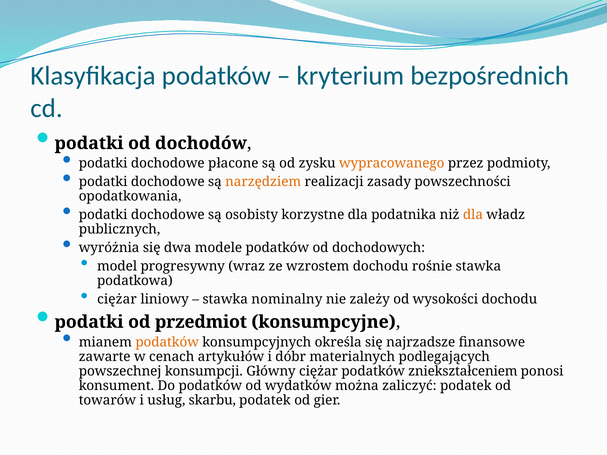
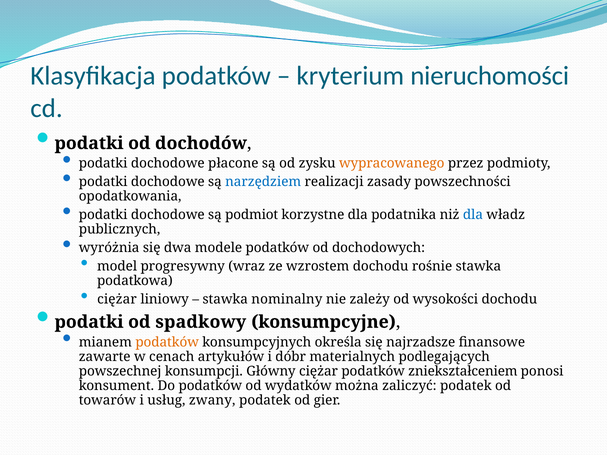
bezpośrednich: bezpośrednich -> nieruchomości
narzędziem colour: orange -> blue
osobisty: osobisty -> podmiot
dla at (473, 215) colour: orange -> blue
przedmiot: przedmiot -> spadkowy
skarbu: skarbu -> zwany
